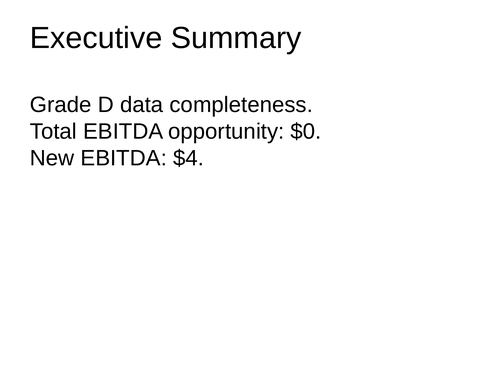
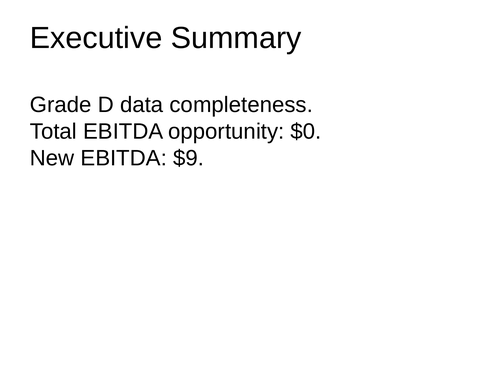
$4: $4 -> $9
